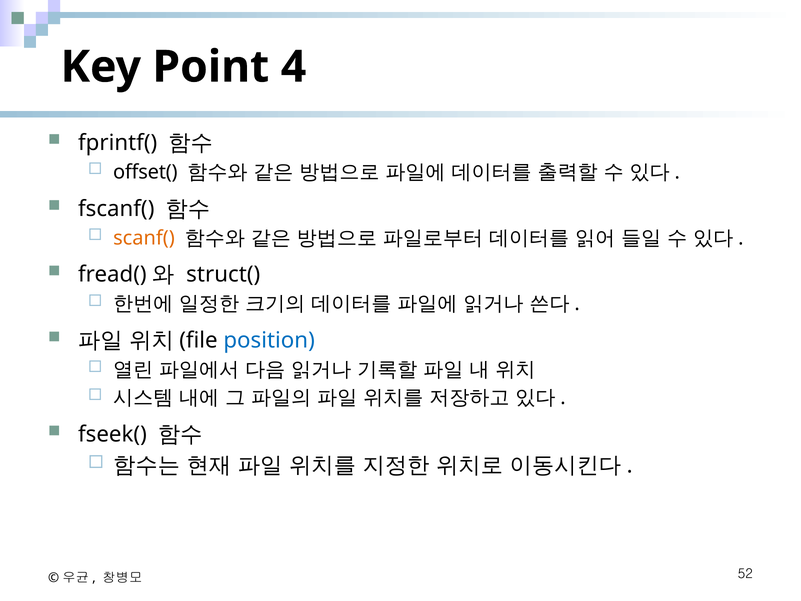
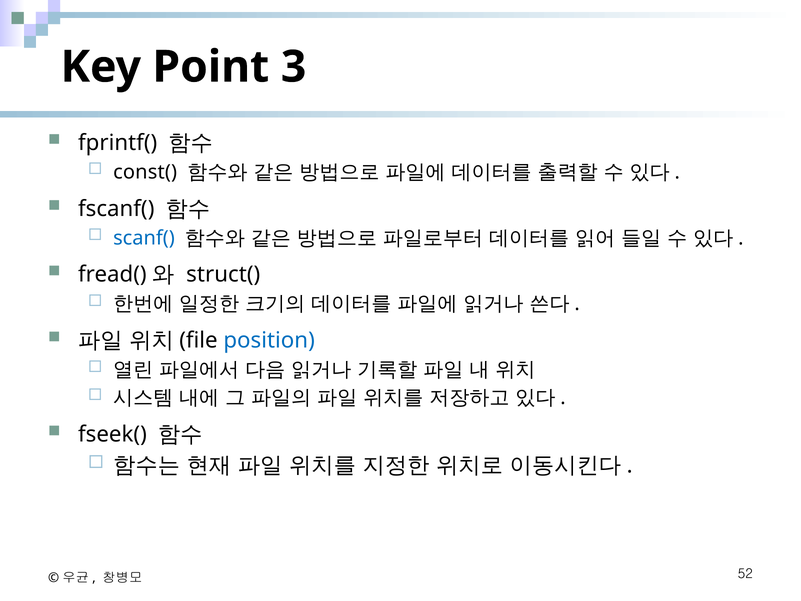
4: 4 -> 3
offset(: offset( -> const(
scanf( colour: orange -> blue
